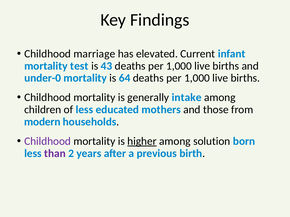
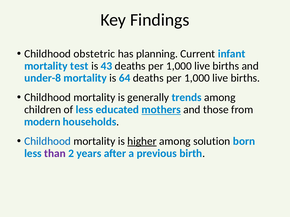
marriage: marriage -> obstetric
elevated: elevated -> planning
under-0: under-0 -> under-8
intake: intake -> trends
mothers underline: none -> present
Childhood at (48, 141) colour: purple -> blue
